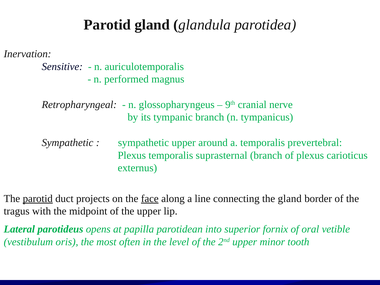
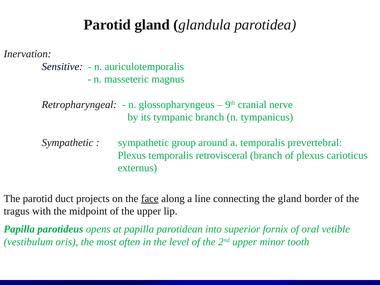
performed: performed -> masseteric
sympathetic upper: upper -> group
suprasternal: suprasternal -> retrovisceral
parotid at (38, 199) underline: present -> none
Lateral at (19, 229): Lateral -> Papilla
